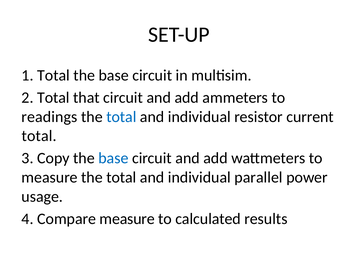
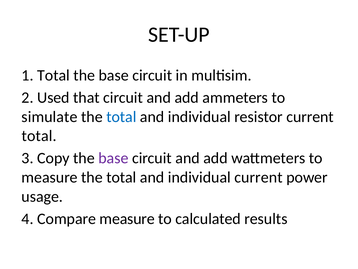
2 Total: Total -> Used
readings: readings -> simulate
base at (113, 158) colour: blue -> purple
individual parallel: parallel -> current
